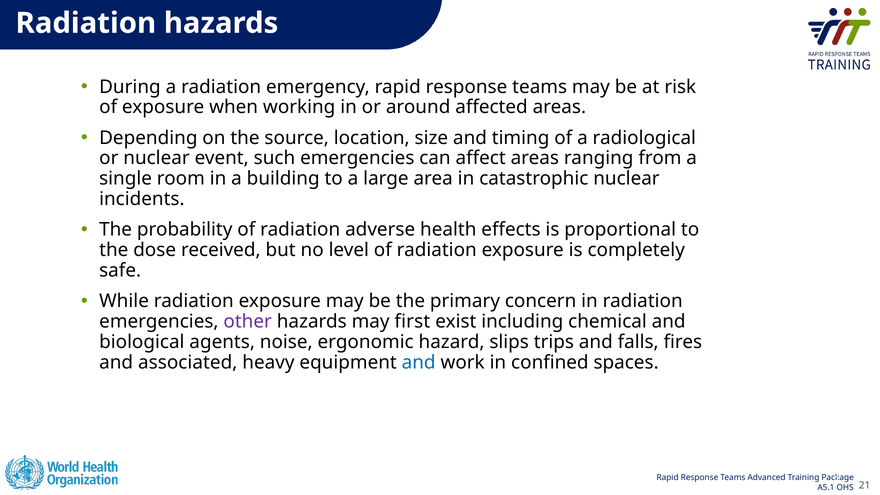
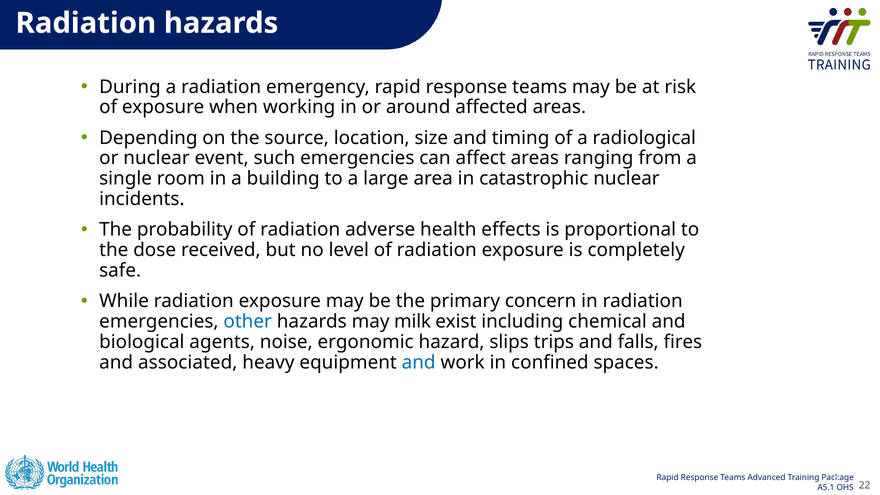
other colour: purple -> blue
first: first -> milk
21: 21 -> 22
